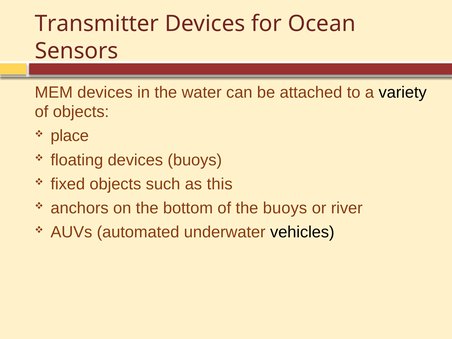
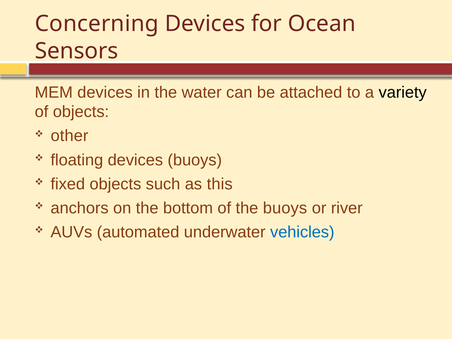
Transmitter: Transmitter -> Concerning
place: place -> other
vehicles colour: black -> blue
